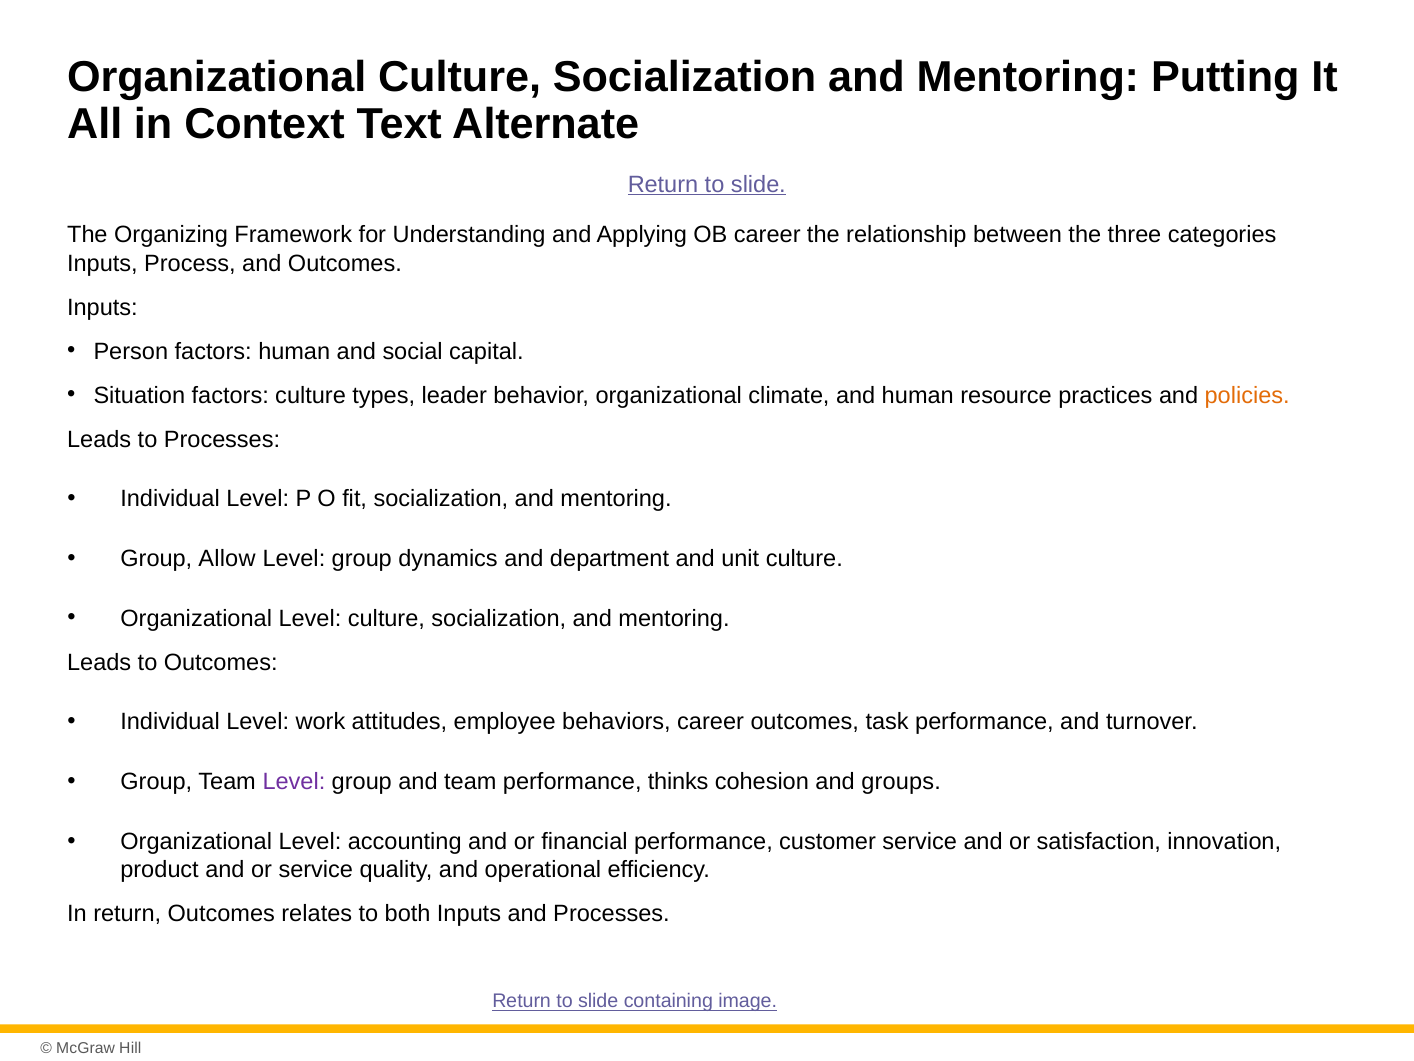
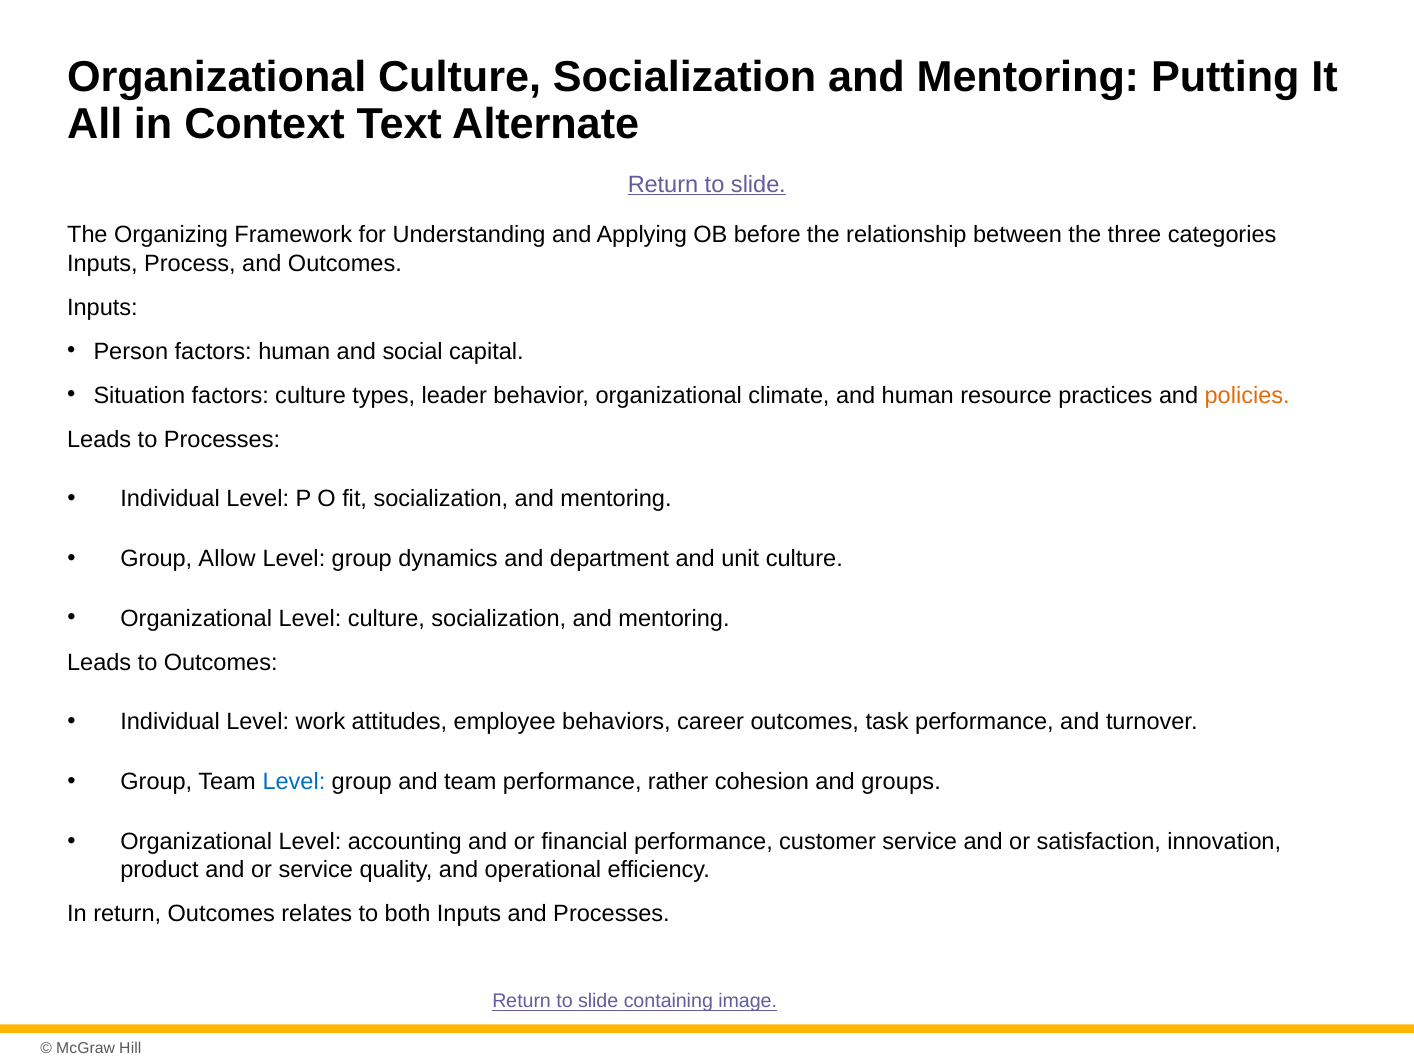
OB career: career -> before
Level at (294, 782) colour: purple -> blue
thinks: thinks -> rather
